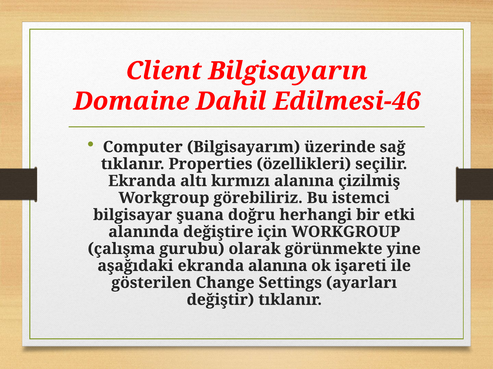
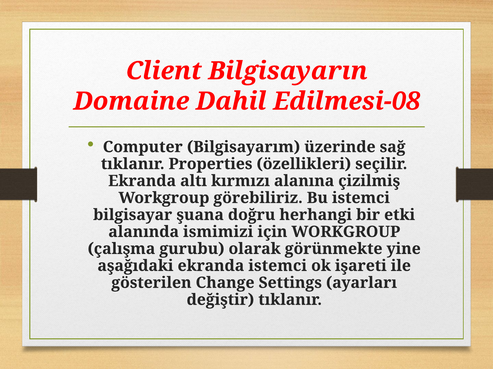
Edilmesi-46: Edilmesi-46 -> Edilmesi-08
değiştire: değiştire -> ismimizi
ekranda alanına: alanına -> istemci
